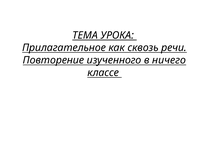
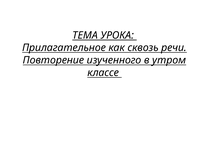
ничего: ничего -> утром
